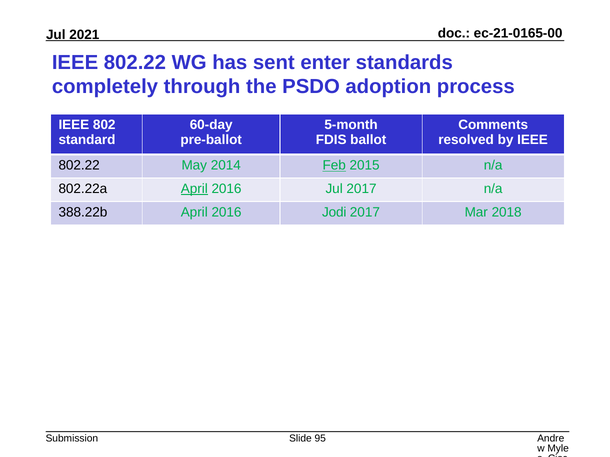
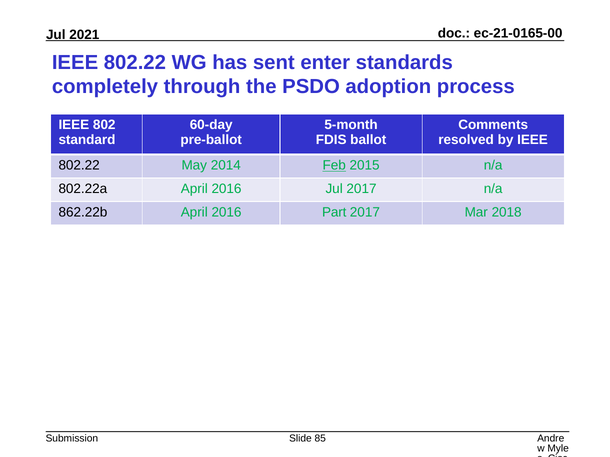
April at (194, 189) underline: present -> none
388.22b: 388.22b -> 862.22b
Jodi: Jodi -> Part
95: 95 -> 85
